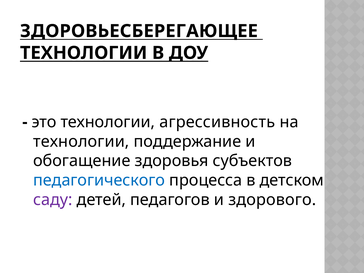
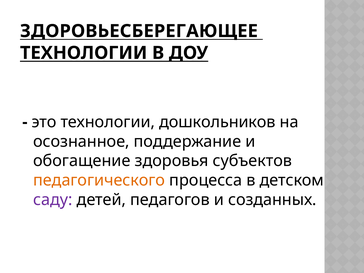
агрессивность: агрессивность -> дошкольников
технологии at (81, 141): технологии -> осознанное
педагогического colour: blue -> orange
здорового: здорового -> созданных
